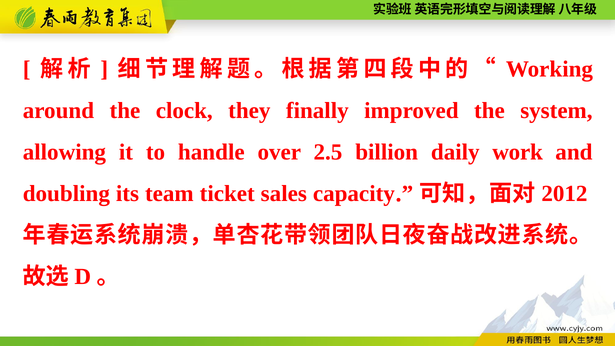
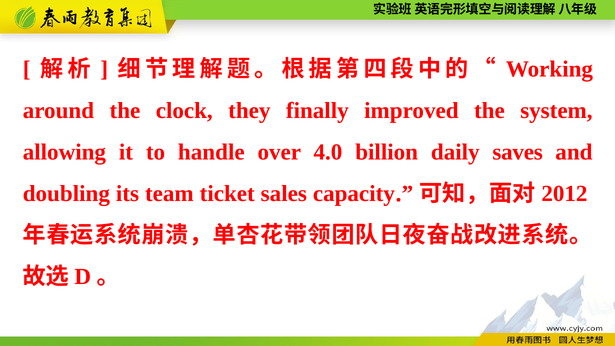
2.5: 2.5 -> 4.0
work: work -> saves
